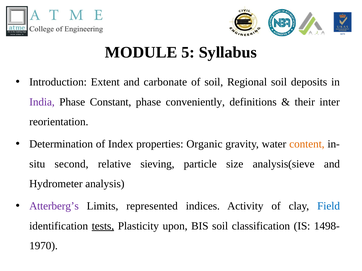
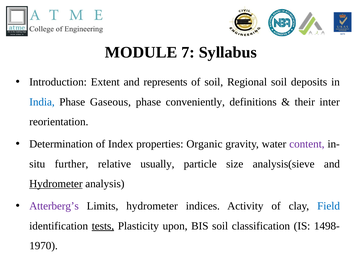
5: 5 -> 7
carbonate: carbonate -> represents
India colour: purple -> blue
Constant: Constant -> Gaseous
content colour: orange -> purple
second: second -> further
sieving: sieving -> usually
Hydrometer at (56, 184) underline: none -> present
Limits represented: represented -> hydrometer
